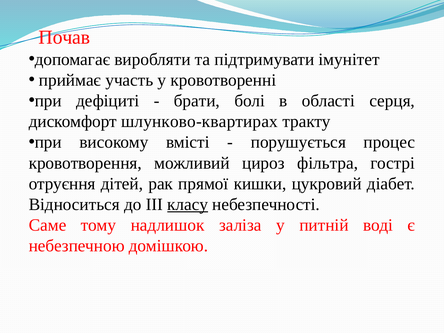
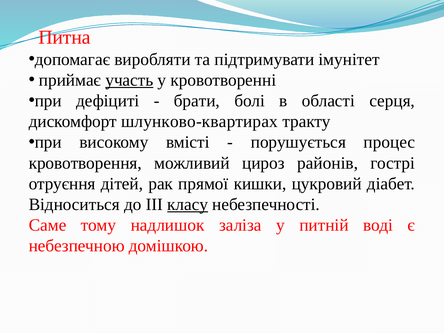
Почав: Почав -> Питна
участь underline: none -> present
фільтра: фільтра -> районів
